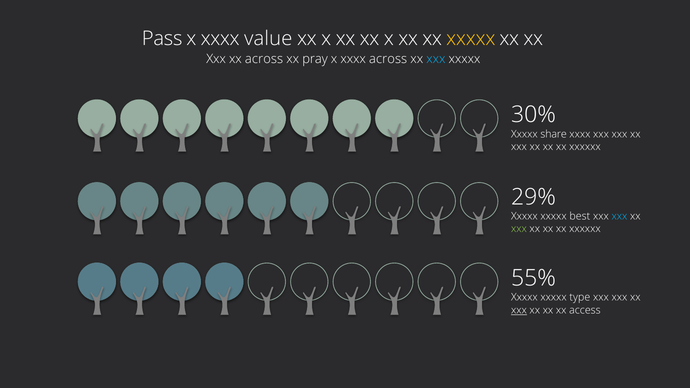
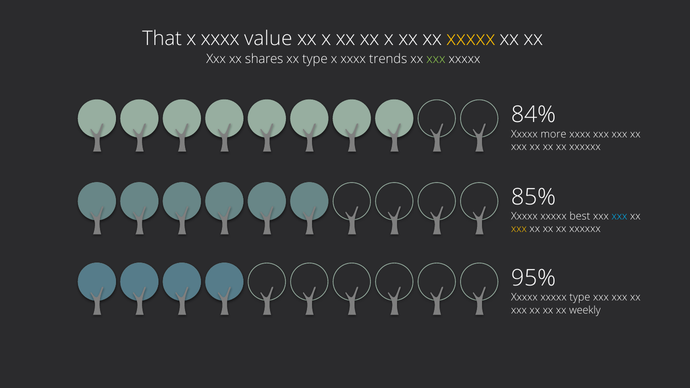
Pass: Pass -> That
xx across: across -> shares
xx pray: pray -> type
xxxx across: across -> trends
xxx at (436, 59) colour: light blue -> light green
30%: 30% -> 84%
share: share -> more
29%: 29% -> 85%
xxx at (519, 229) colour: light green -> yellow
55%: 55% -> 95%
xxx at (519, 310) underline: present -> none
access: access -> weekly
